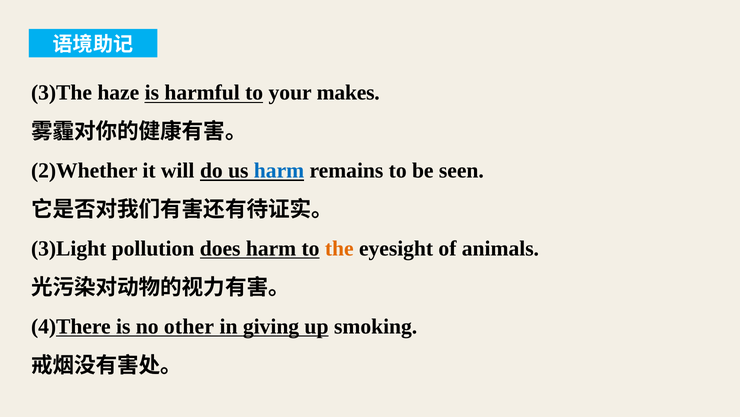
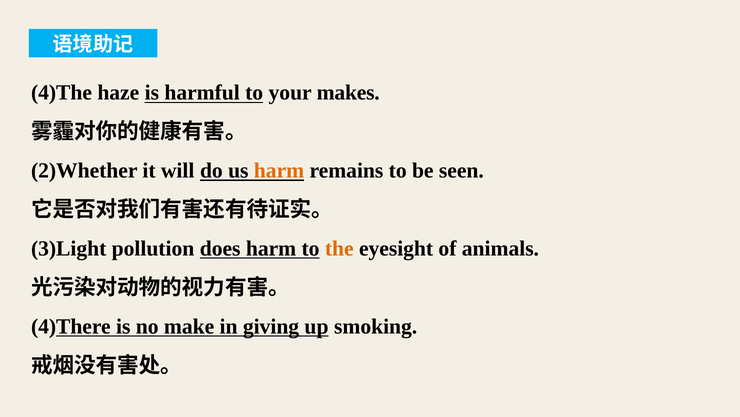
3)The: 3)The -> 4)The
harm at (279, 170) colour: blue -> orange
other: other -> make
